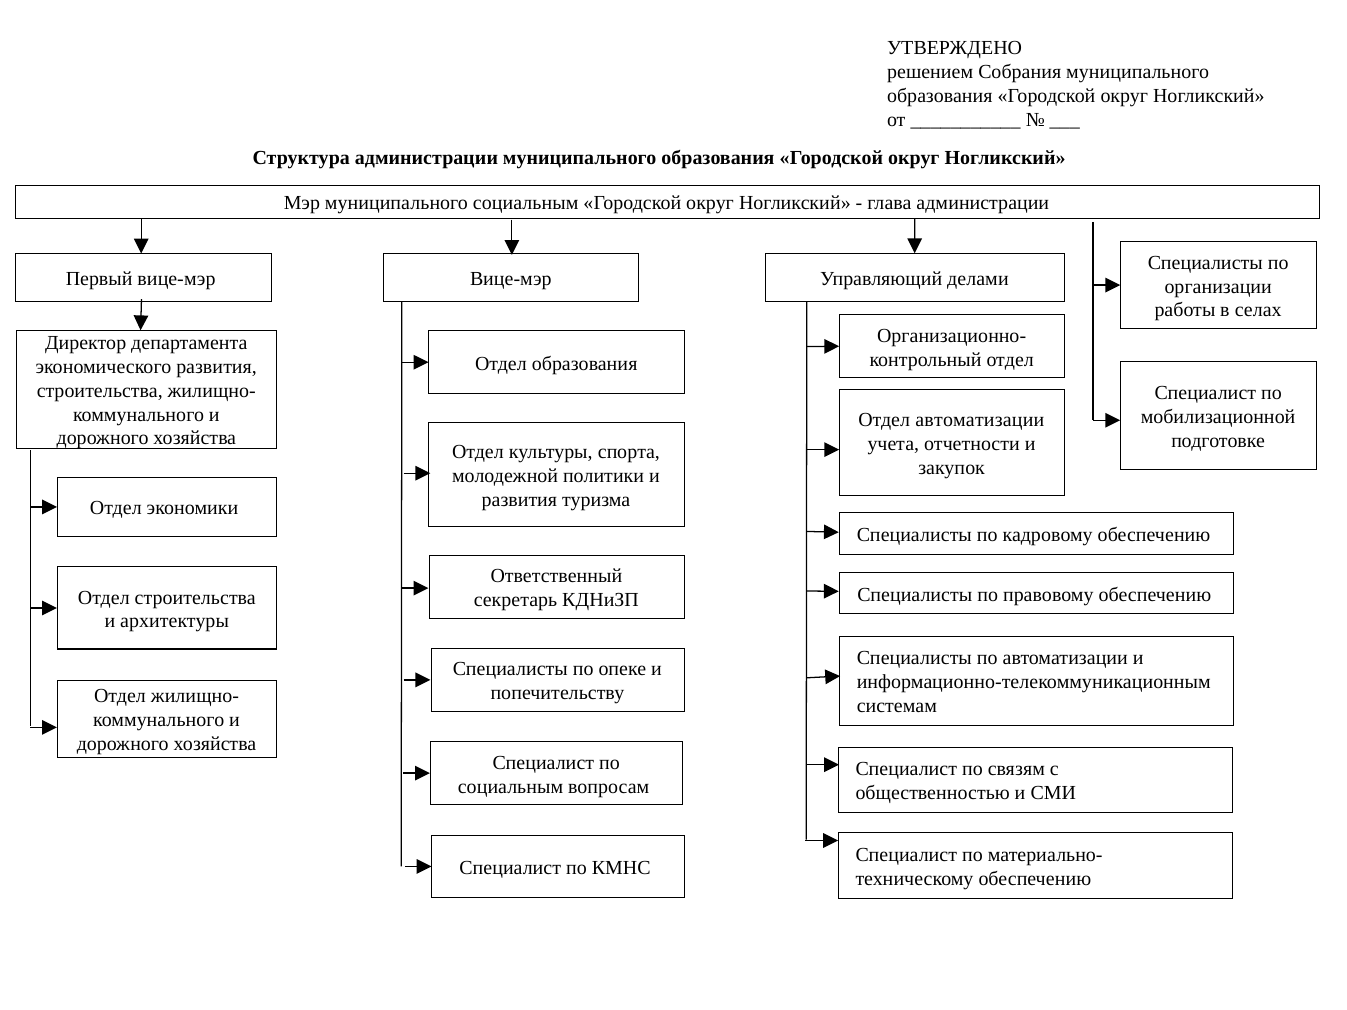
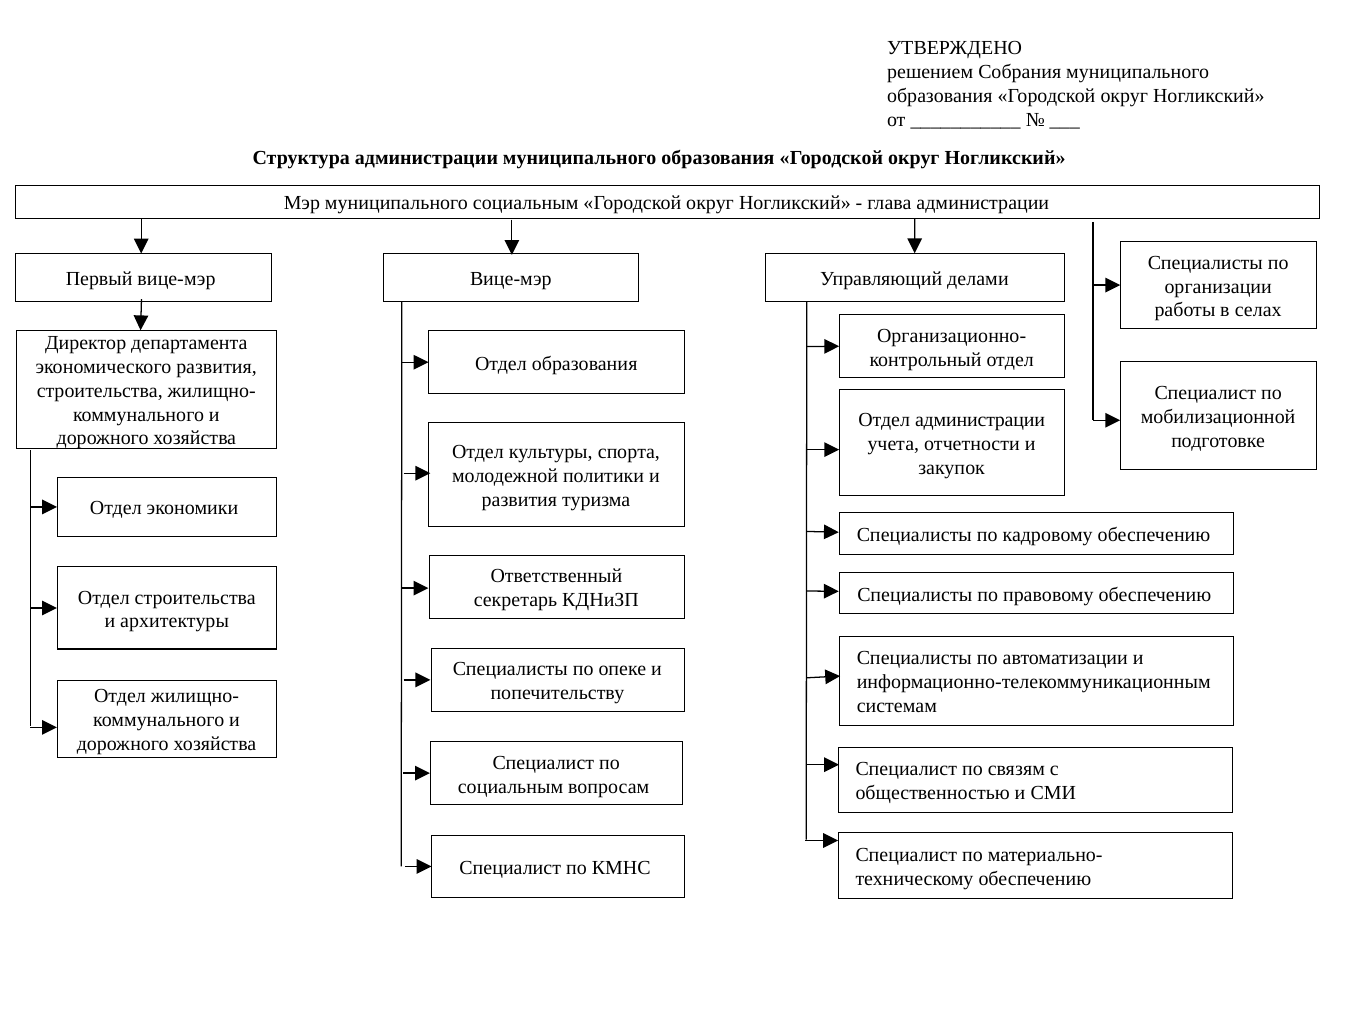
Отдел автоматизации: автоматизации -> администрации
